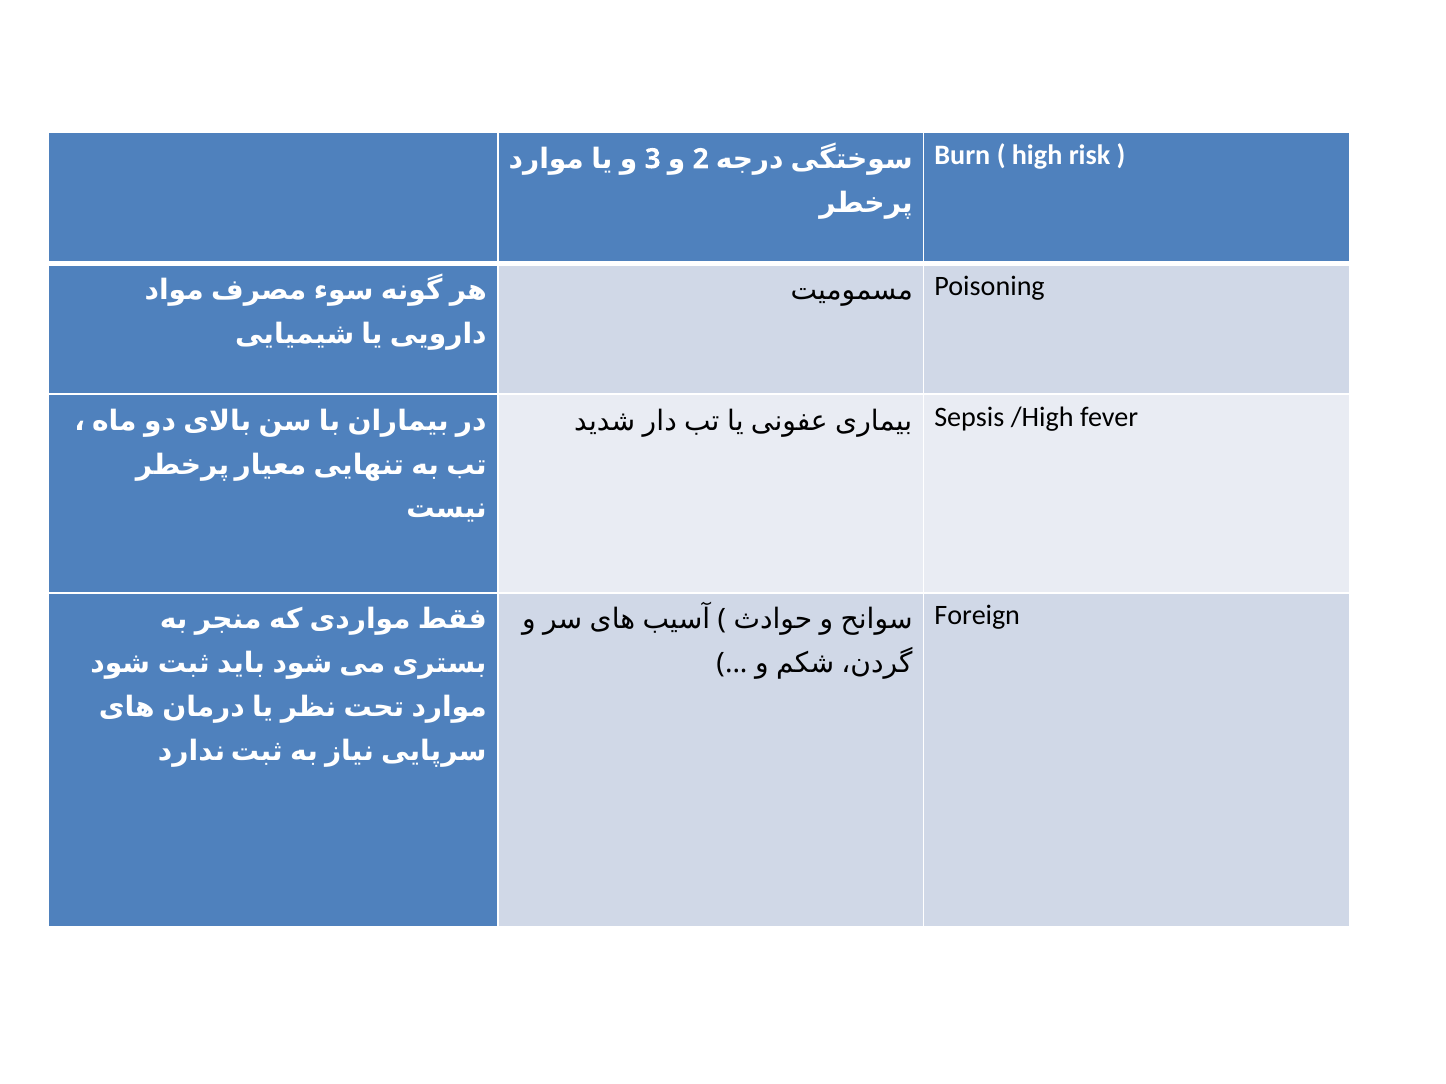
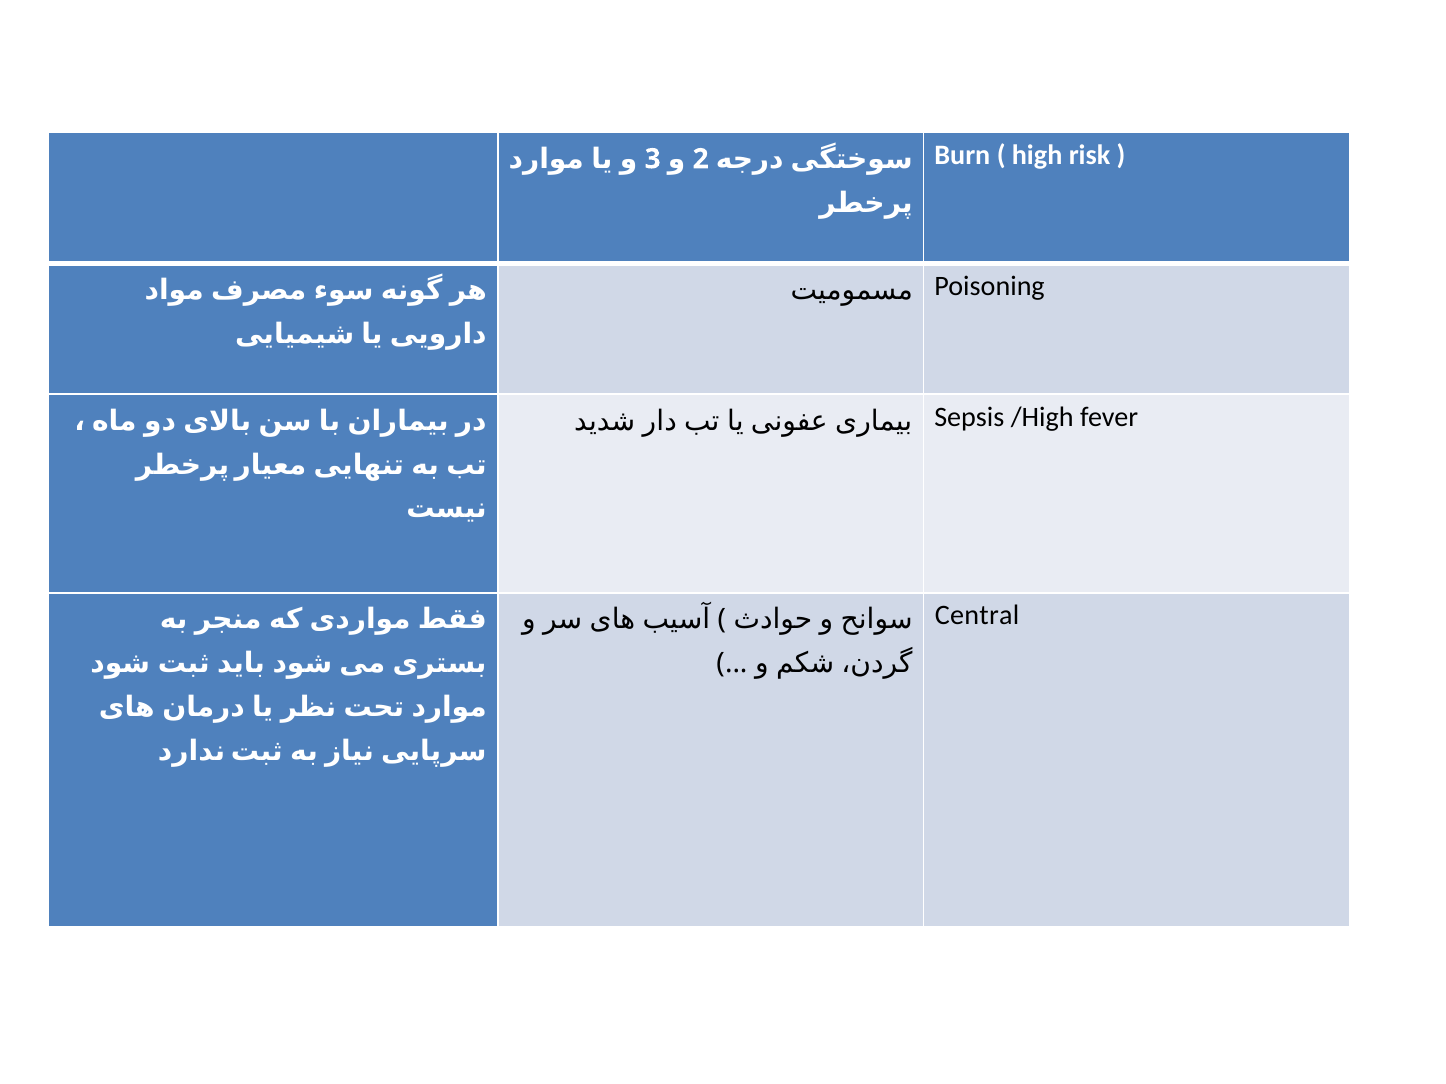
Foreign: Foreign -> Central
